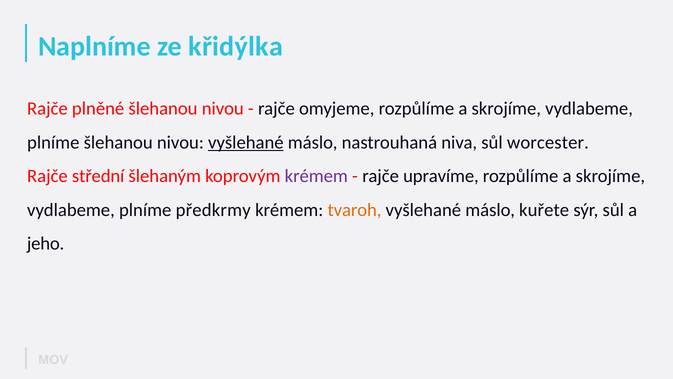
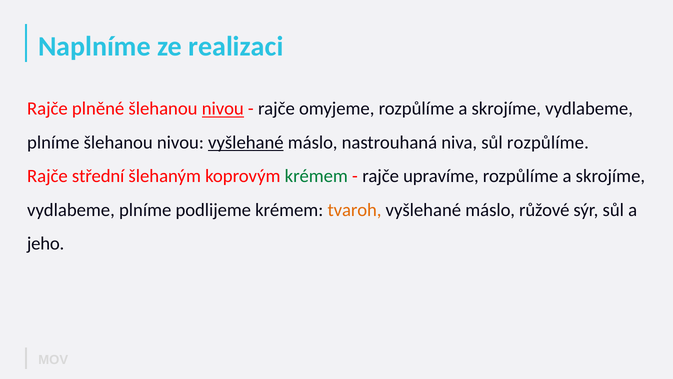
křidýlka: křidýlka -> realizaci
nivou at (223, 109) underline: none -> present
sůl worcester: worcester -> rozpůlíme
krémem at (316, 176) colour: purple -> green
předkrmy: předkrmy -> podlijeme
kuřete: kuřete -> růžové
